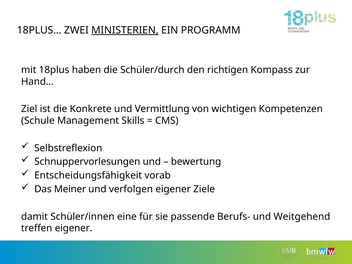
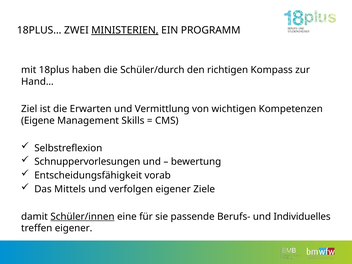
Konkrete: Konkrete -> Erwarten
Schule: Schule -> Eigene
Meiner: Meiner -> Mittels
Schüler/innen underline: none -> present
Weitgehend: Weitgehend -> Individuelles
